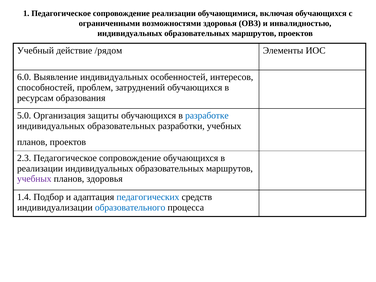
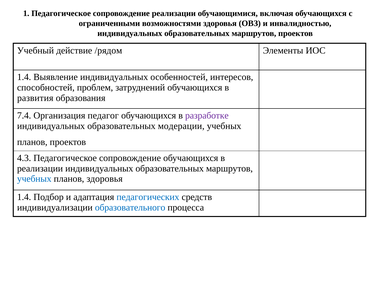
6.0 at (24, 77): 6.0 -> 1.4
ресурсам: ресурсам -> развития
5.0: 5.0 -> 7.4
защиты: защиты -> педагог
разработке colour: blue -> purple
разработки: разработки -> модерации
2.3: 2.3 -> 4.3
учебных at (34, 179) colour: purple -> blue
